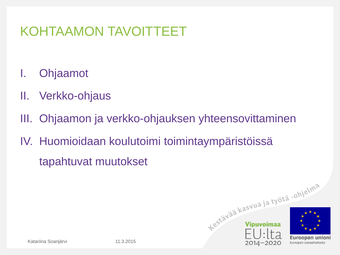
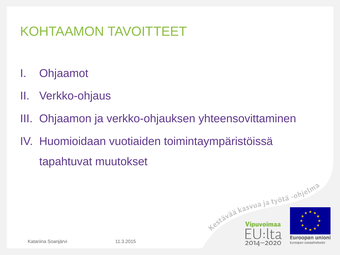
koulutoimi: koulutoimi -> vuotiaiden
